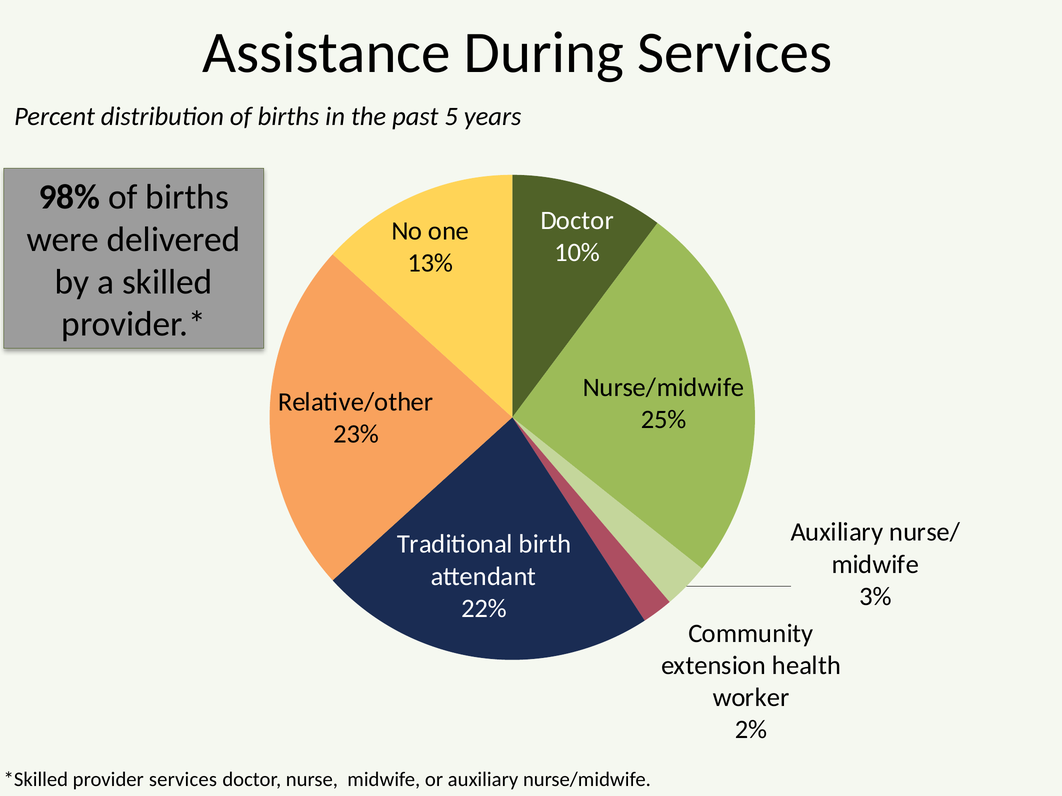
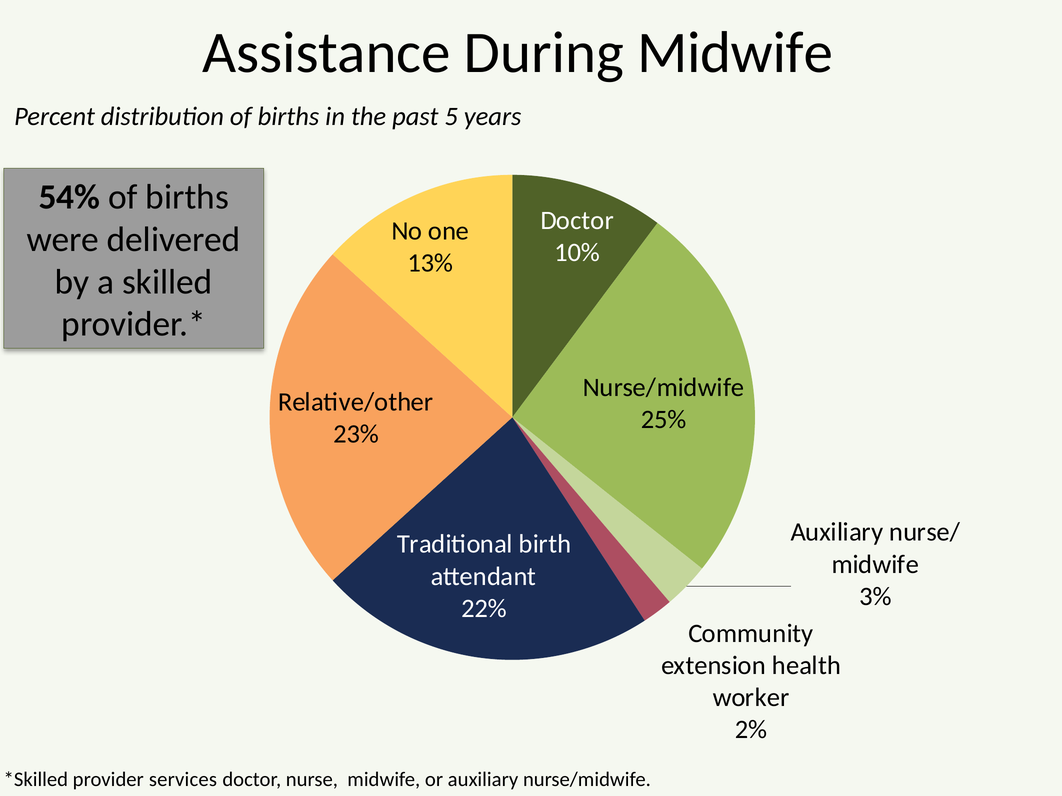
During Services: Services -> Midwife
98%: 98% -> 54%
